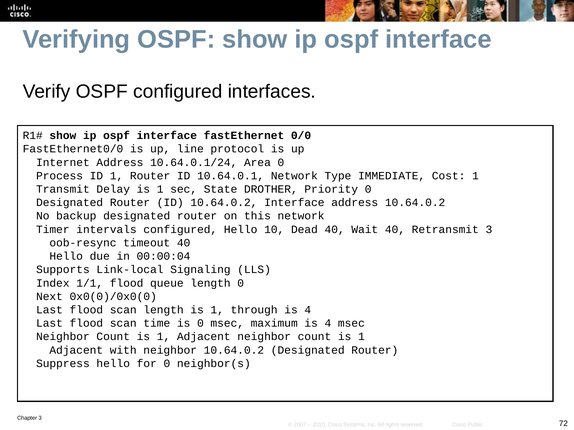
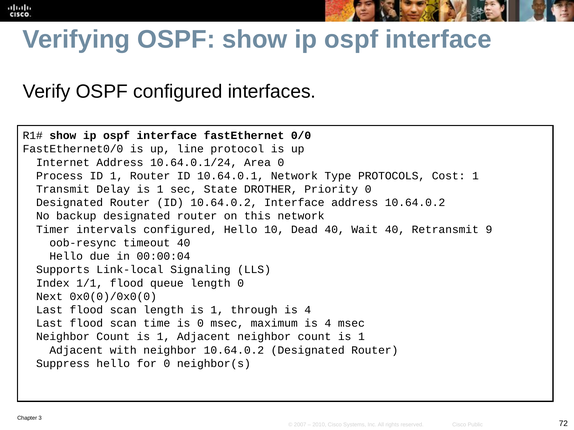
IMMEDIATE: IMMEDIATE -> PROTOCOLS
Retransmit 3: 3 -> 9
